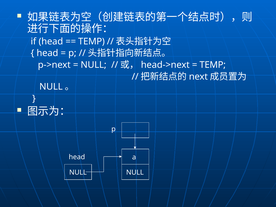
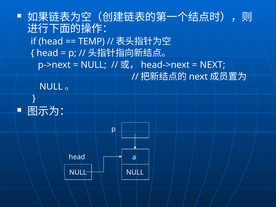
TEMP at (213, 65): TEMP -> NEXT
